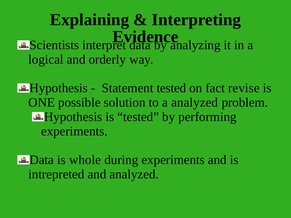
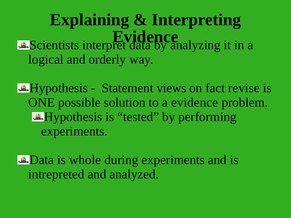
Statement tested: tested -> views
a analyzed: analyzed -> evidence
